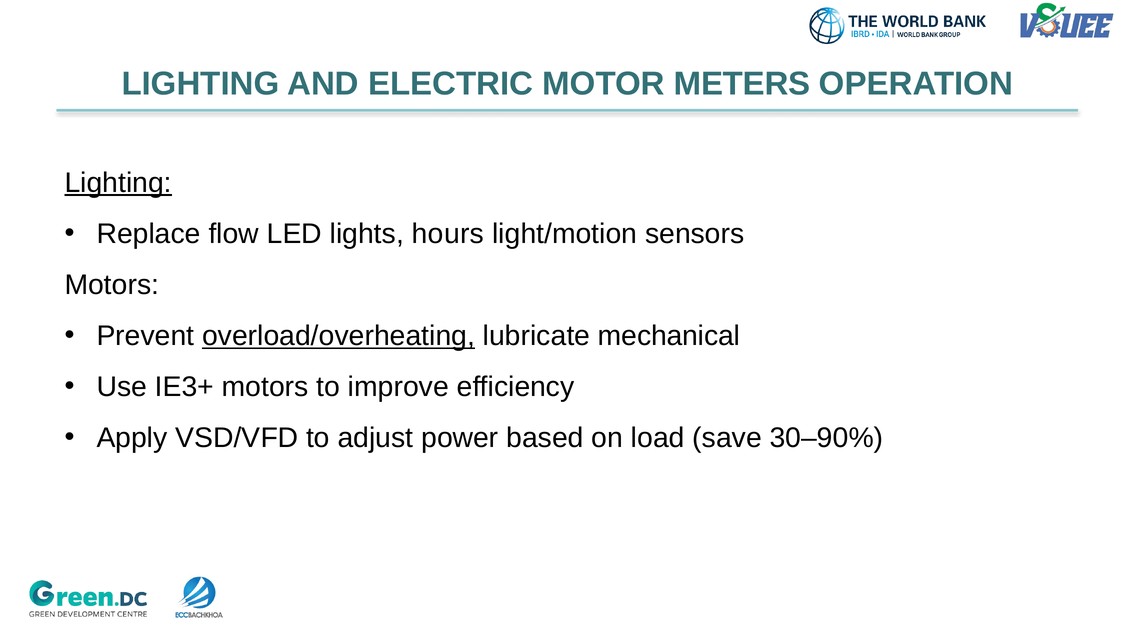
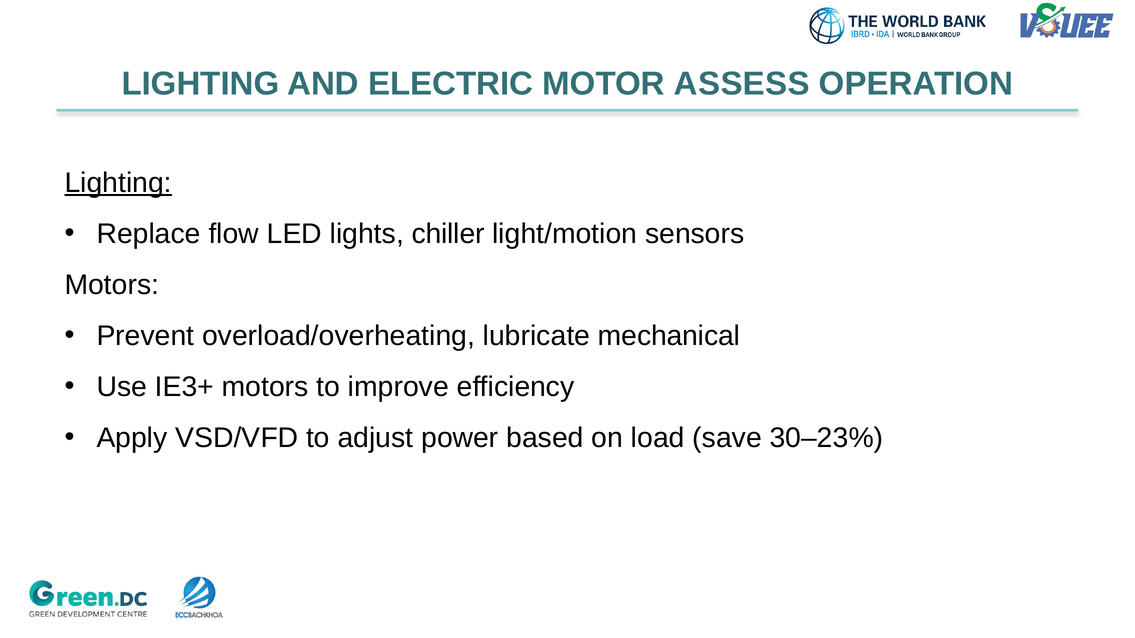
METERS: METERS -> ASSESS
hours: hours -> chiller
overload/overheating underline: present -> none
30–90%: 30–90% -> 30–23%
